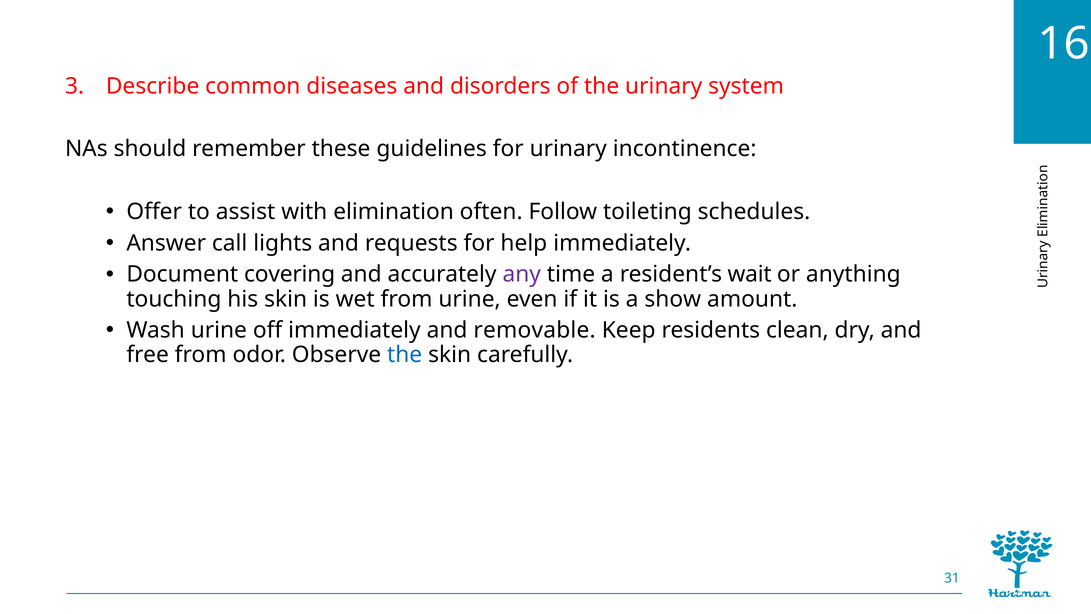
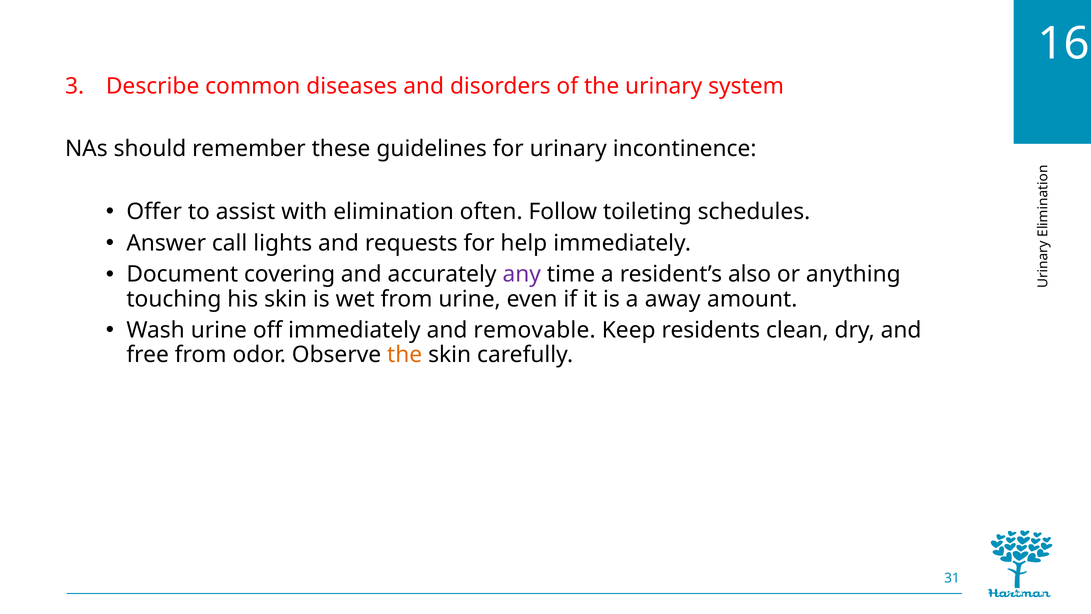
wait: wait -> also
show: show -> away
the at (405, 355) colour: blue -> orange
